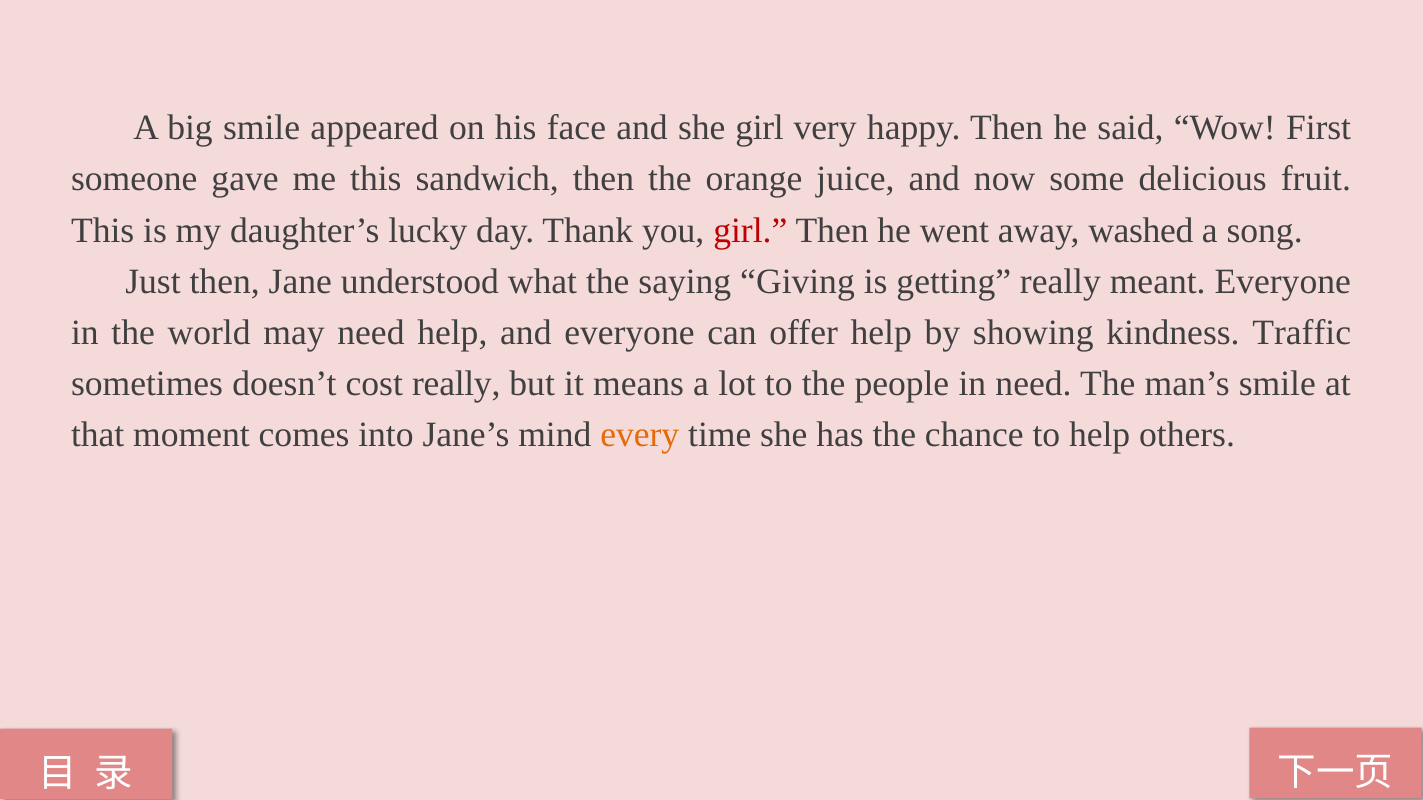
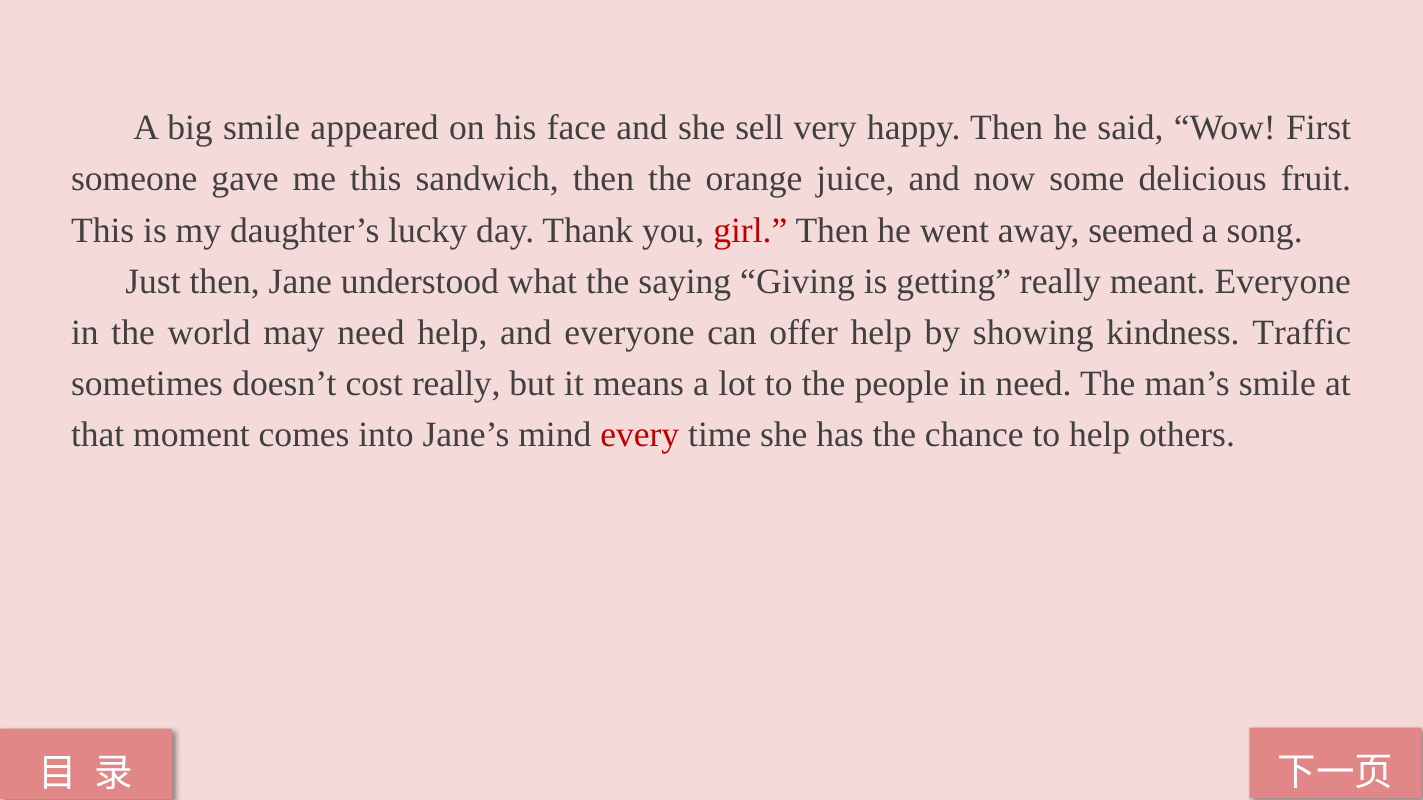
she girl: girl -> sell
washed: washed -> seemed
every colour: orange -> red
